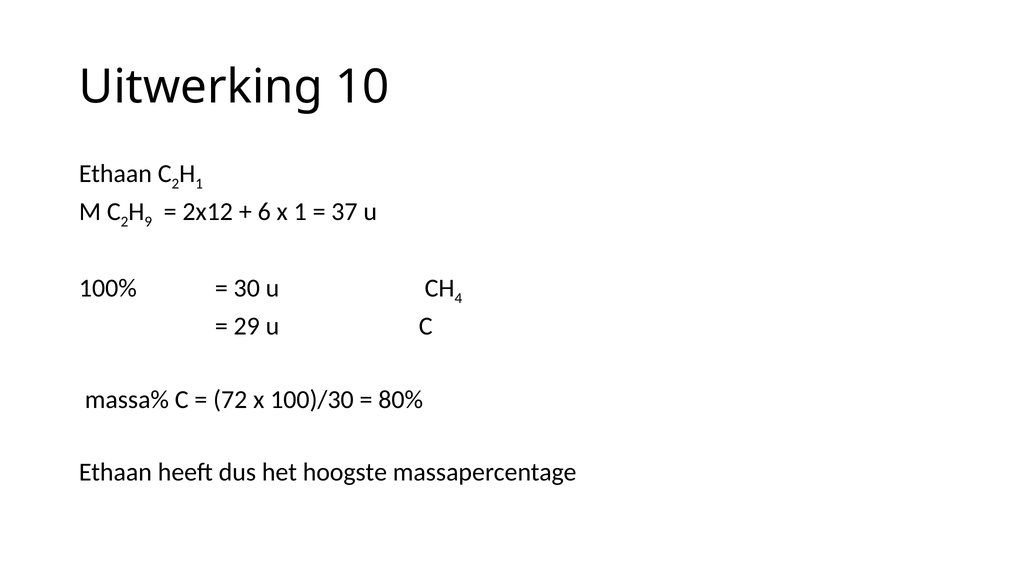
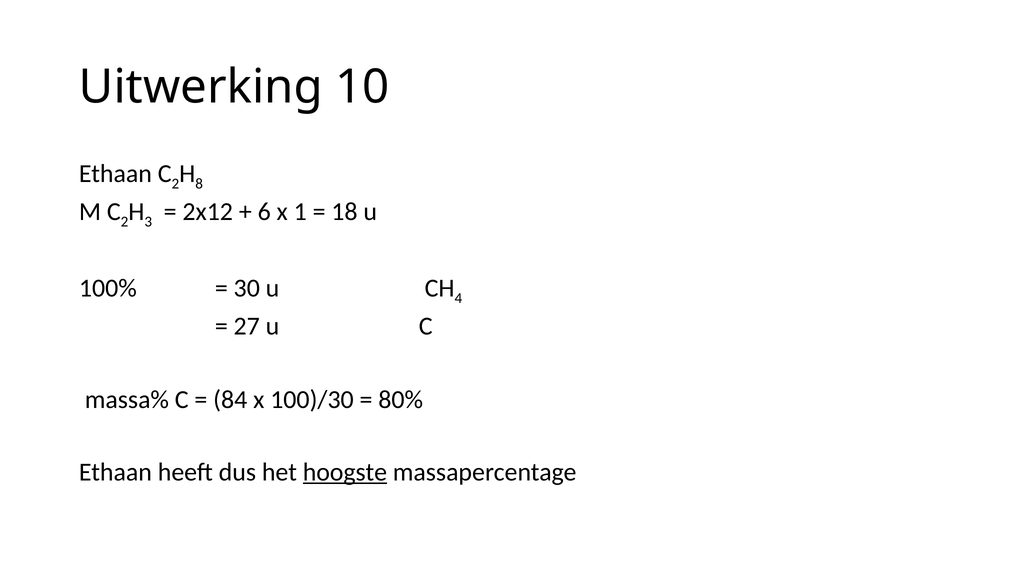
1 at (199, 183): 1 -> 8
9: 9 -> 3
37: 37 -> 18
29: 29 -> 27
72: 72 -> 84
hoogste underline: none -> present
